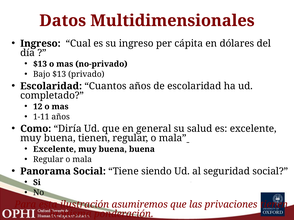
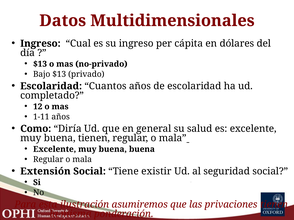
Panorama: Panorama -> Extensión
siendo: siendo -> existir
